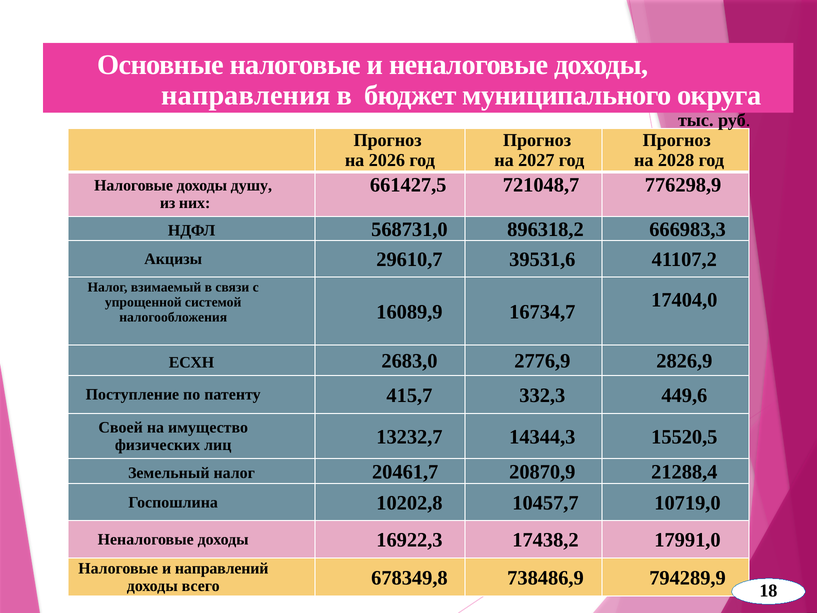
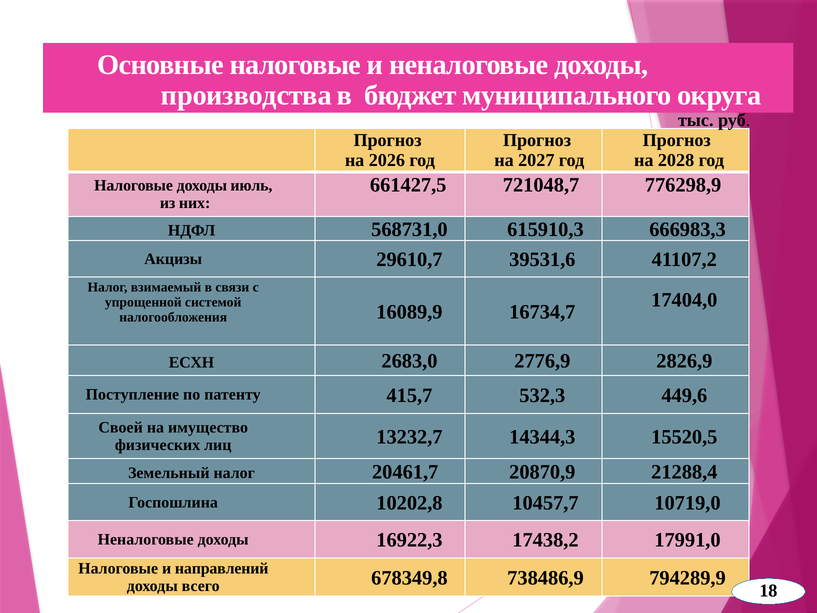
направления: направления -> производства
душу: душу -> июль
896318,2: 896318,2 -> 615910,3
332,3: 332,3 -> 532,3
